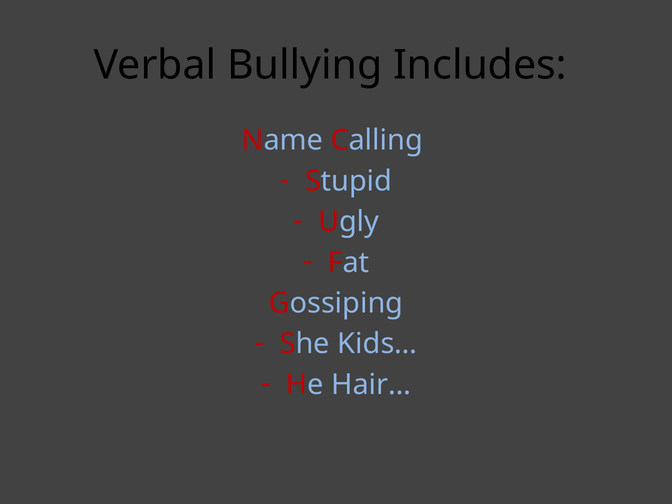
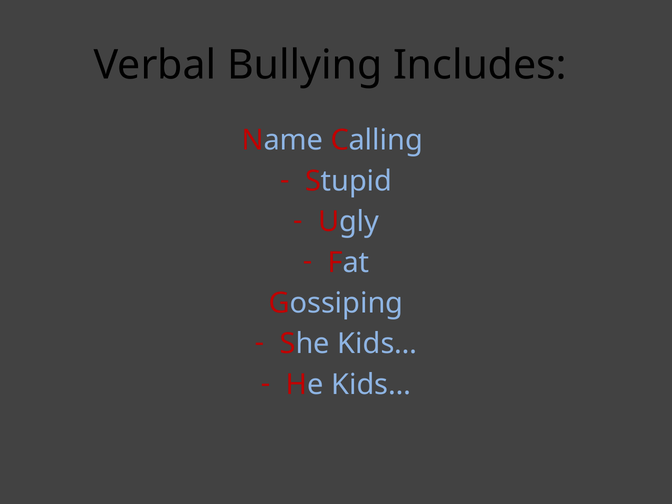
He Hair…: Hair… -> Kids…
